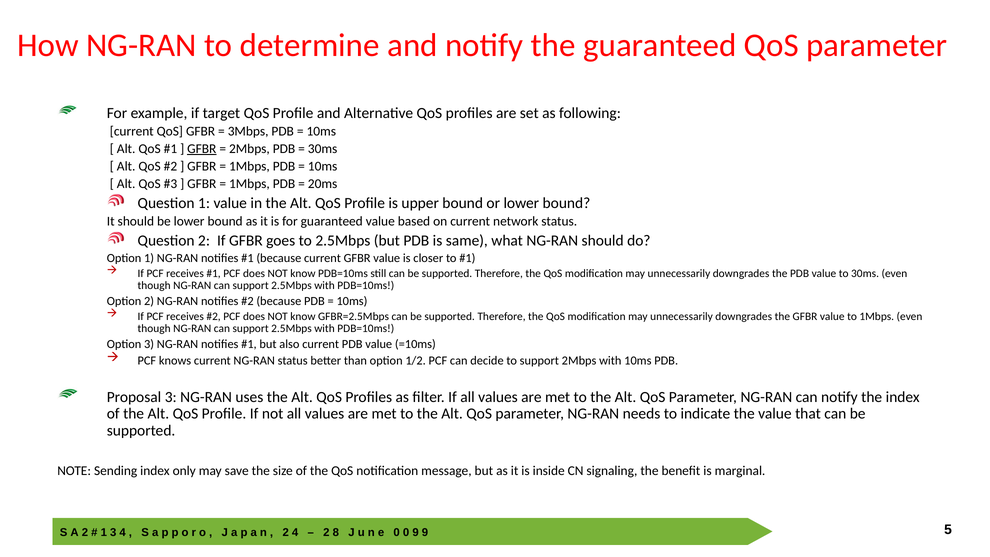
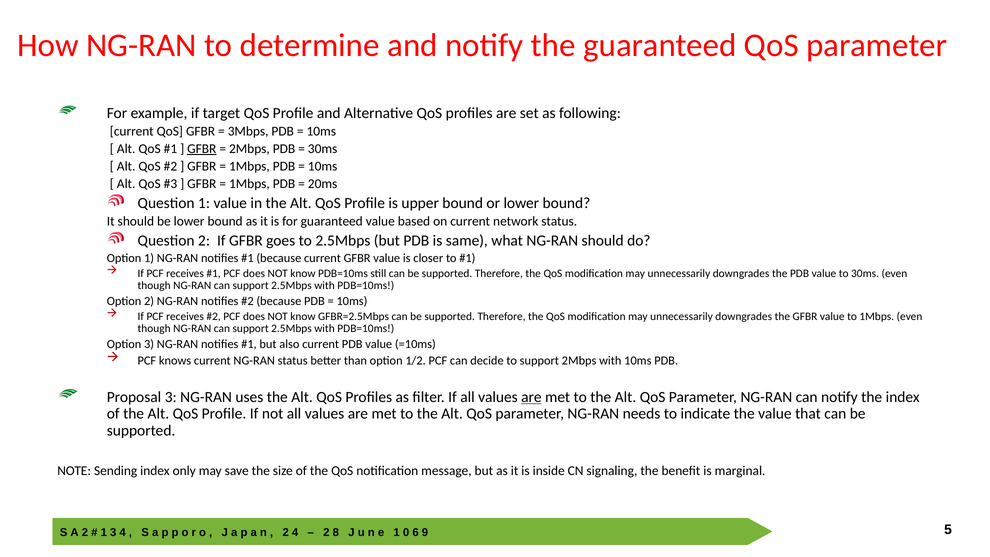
are at (531, 397) underline: none -> present
0 at (397, 532): 0 -> 1
9 at (416, 532): 9 -> 6
